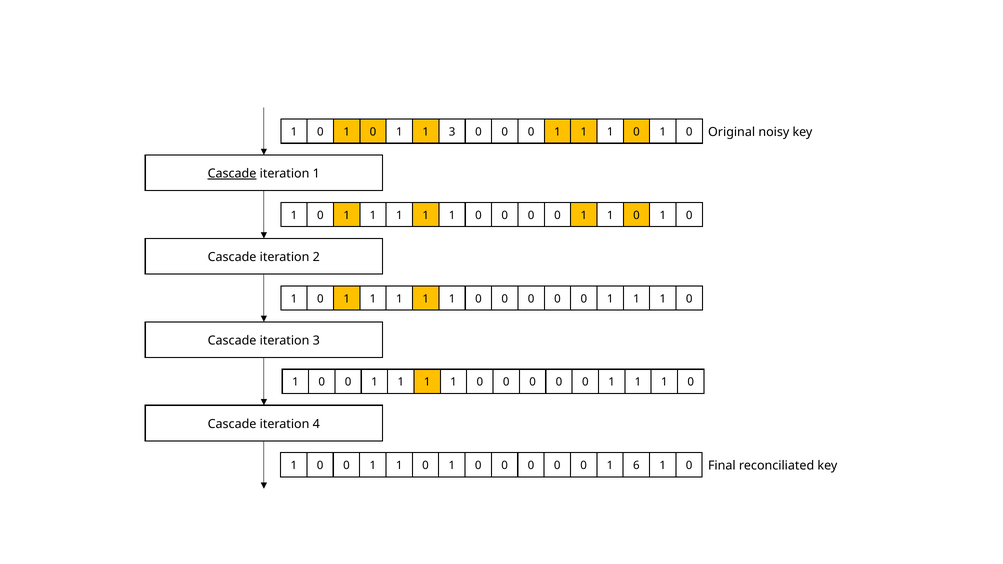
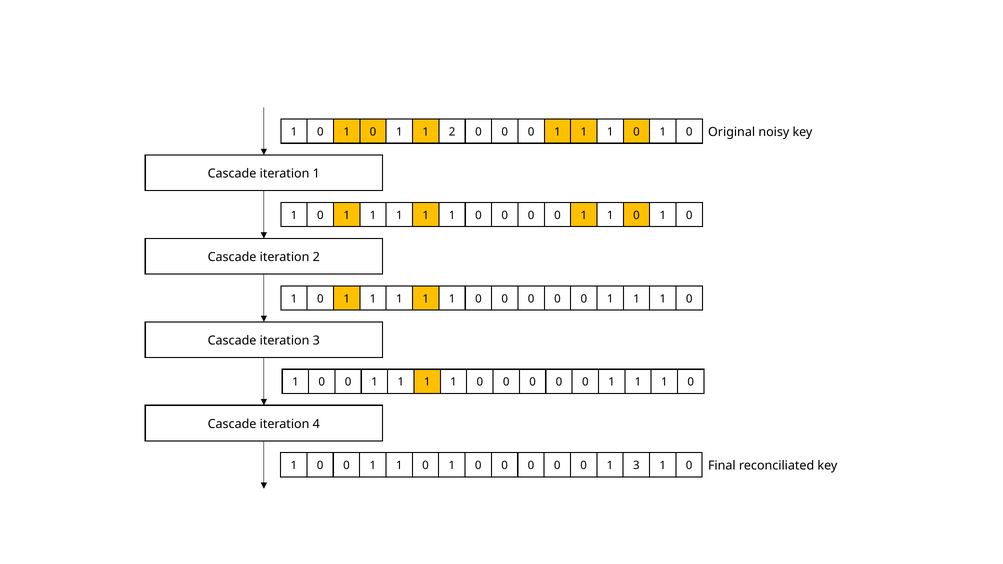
1 3: 3 -> 2
Cascade at (232, 174) underline: present -> none
1 6: 6 -> 3
